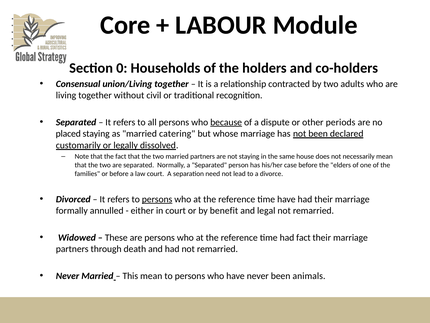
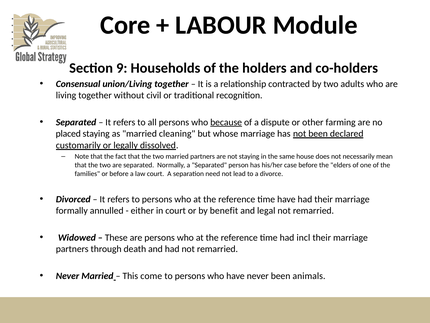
0: 0 -> 9
periods: periods -> farming
catering: catering -> cleaning
persons at (157, 199) underline: present -> none
had fact: fact -> incl
This mean: mean -> come
